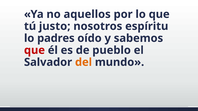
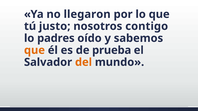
aquellos: aquellos -> llegaron
espíritu: espíritu -> contigo
que at (34, 50) colour: red -> orange
pueblo: pueblo -> prueba
